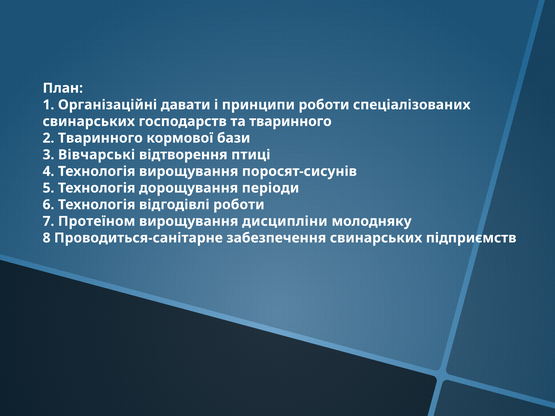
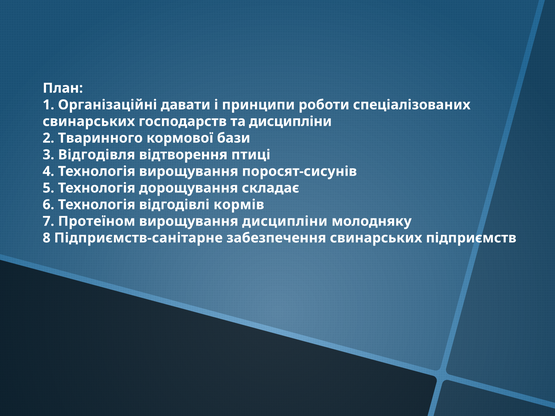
та тваринного: тваринного -> дисципліни
Вівчарські: Вівчарські -> Відгодівля
періоди: періоди -> складає
відгодівлі роботи: роботи -> кормів
Проводиться-санітарне: Проводиться-санітарне -> Підприємств-санітарне
